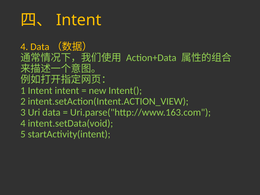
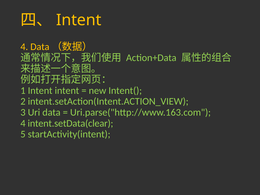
intent.setData(void: intent.setData(void -> intent.setData(clear
